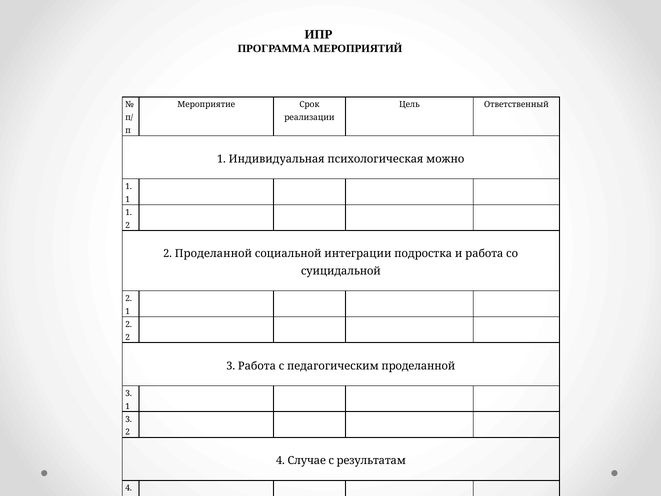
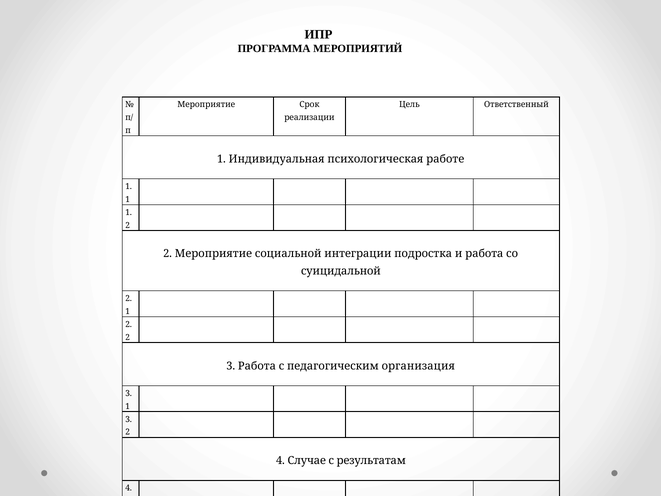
можно: можно -> работе
2 Проделанной: Проделанной -> Мероприятие
педагогическим проделанной: проделанной -> организация
